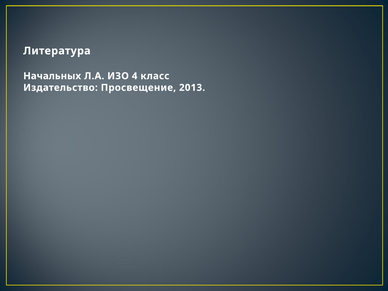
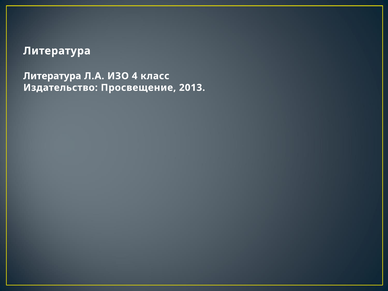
Начальных at (52, 76): Начальных -> Литература
